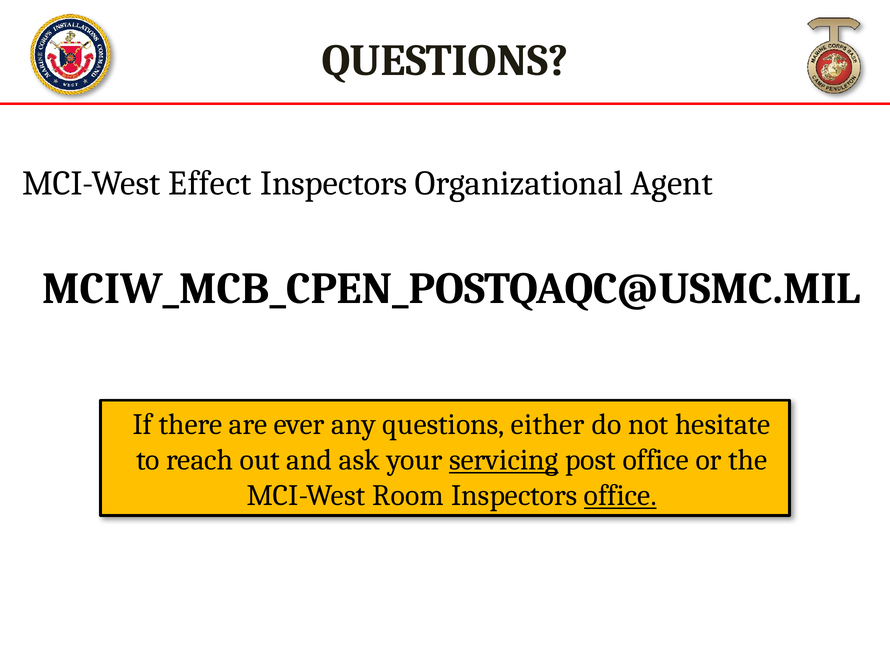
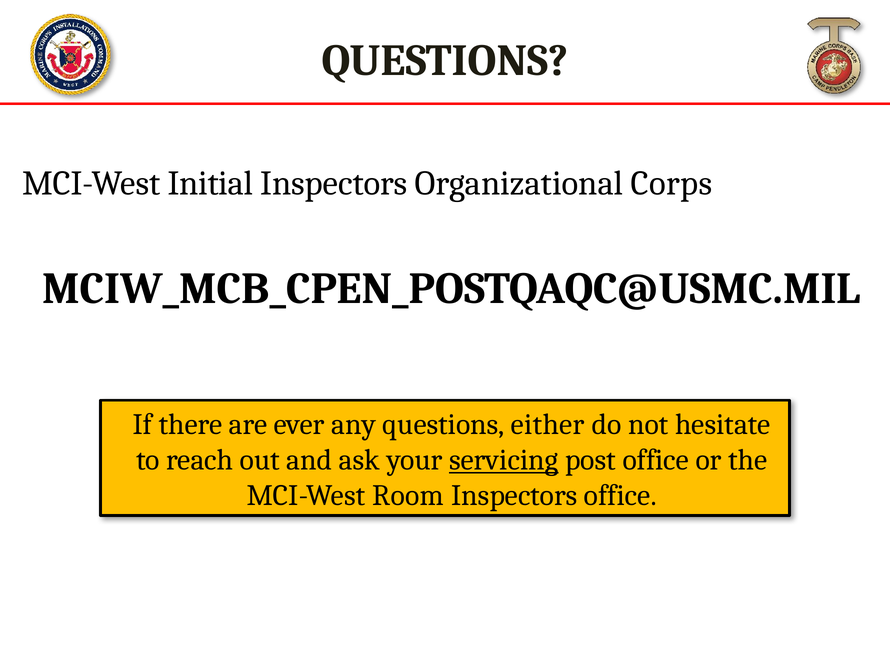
Effect: Effect -> Initial
Agent: Agent -> Corps
office at (620, 496) underline: present -> none
